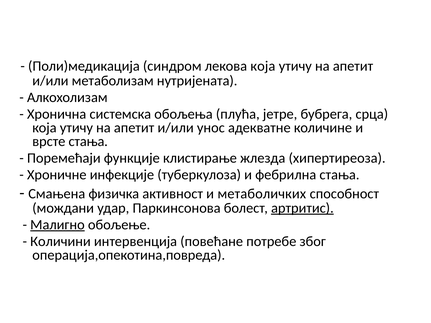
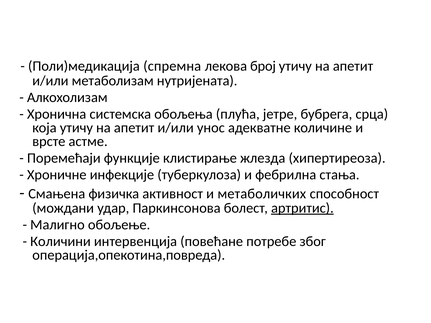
синдром: синдром -> спремна
лекова која: која -> број
врсте стања: стања -> астме
Малигно underline: present -> none
